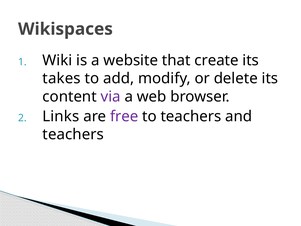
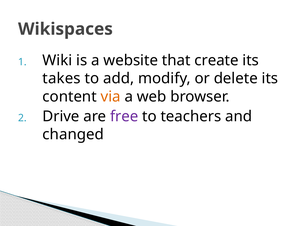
via colour: purple -> orange
Links: Links -> Drive
teachers at (73, 134): teachers -> changed
